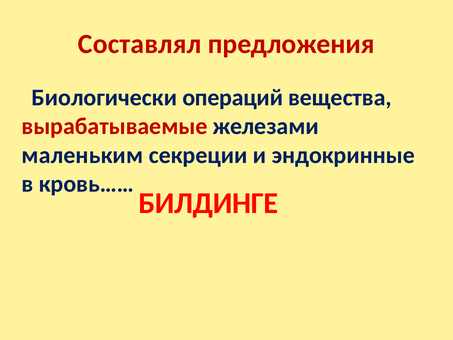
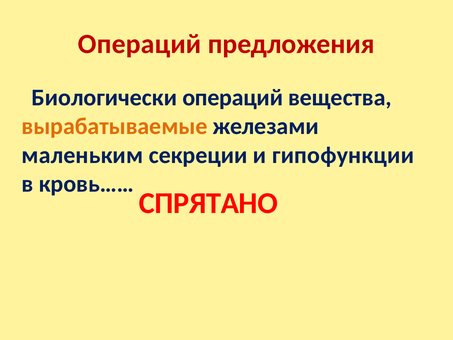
Составлял at (140, 44): Составлял -> Операций
вырабатываемые colour: red -> orange
эндокринные: эндокринные -> гипофункции
БИЛДИНГЕ: БИЛДИНГЕ -> СПРЯТАНО
